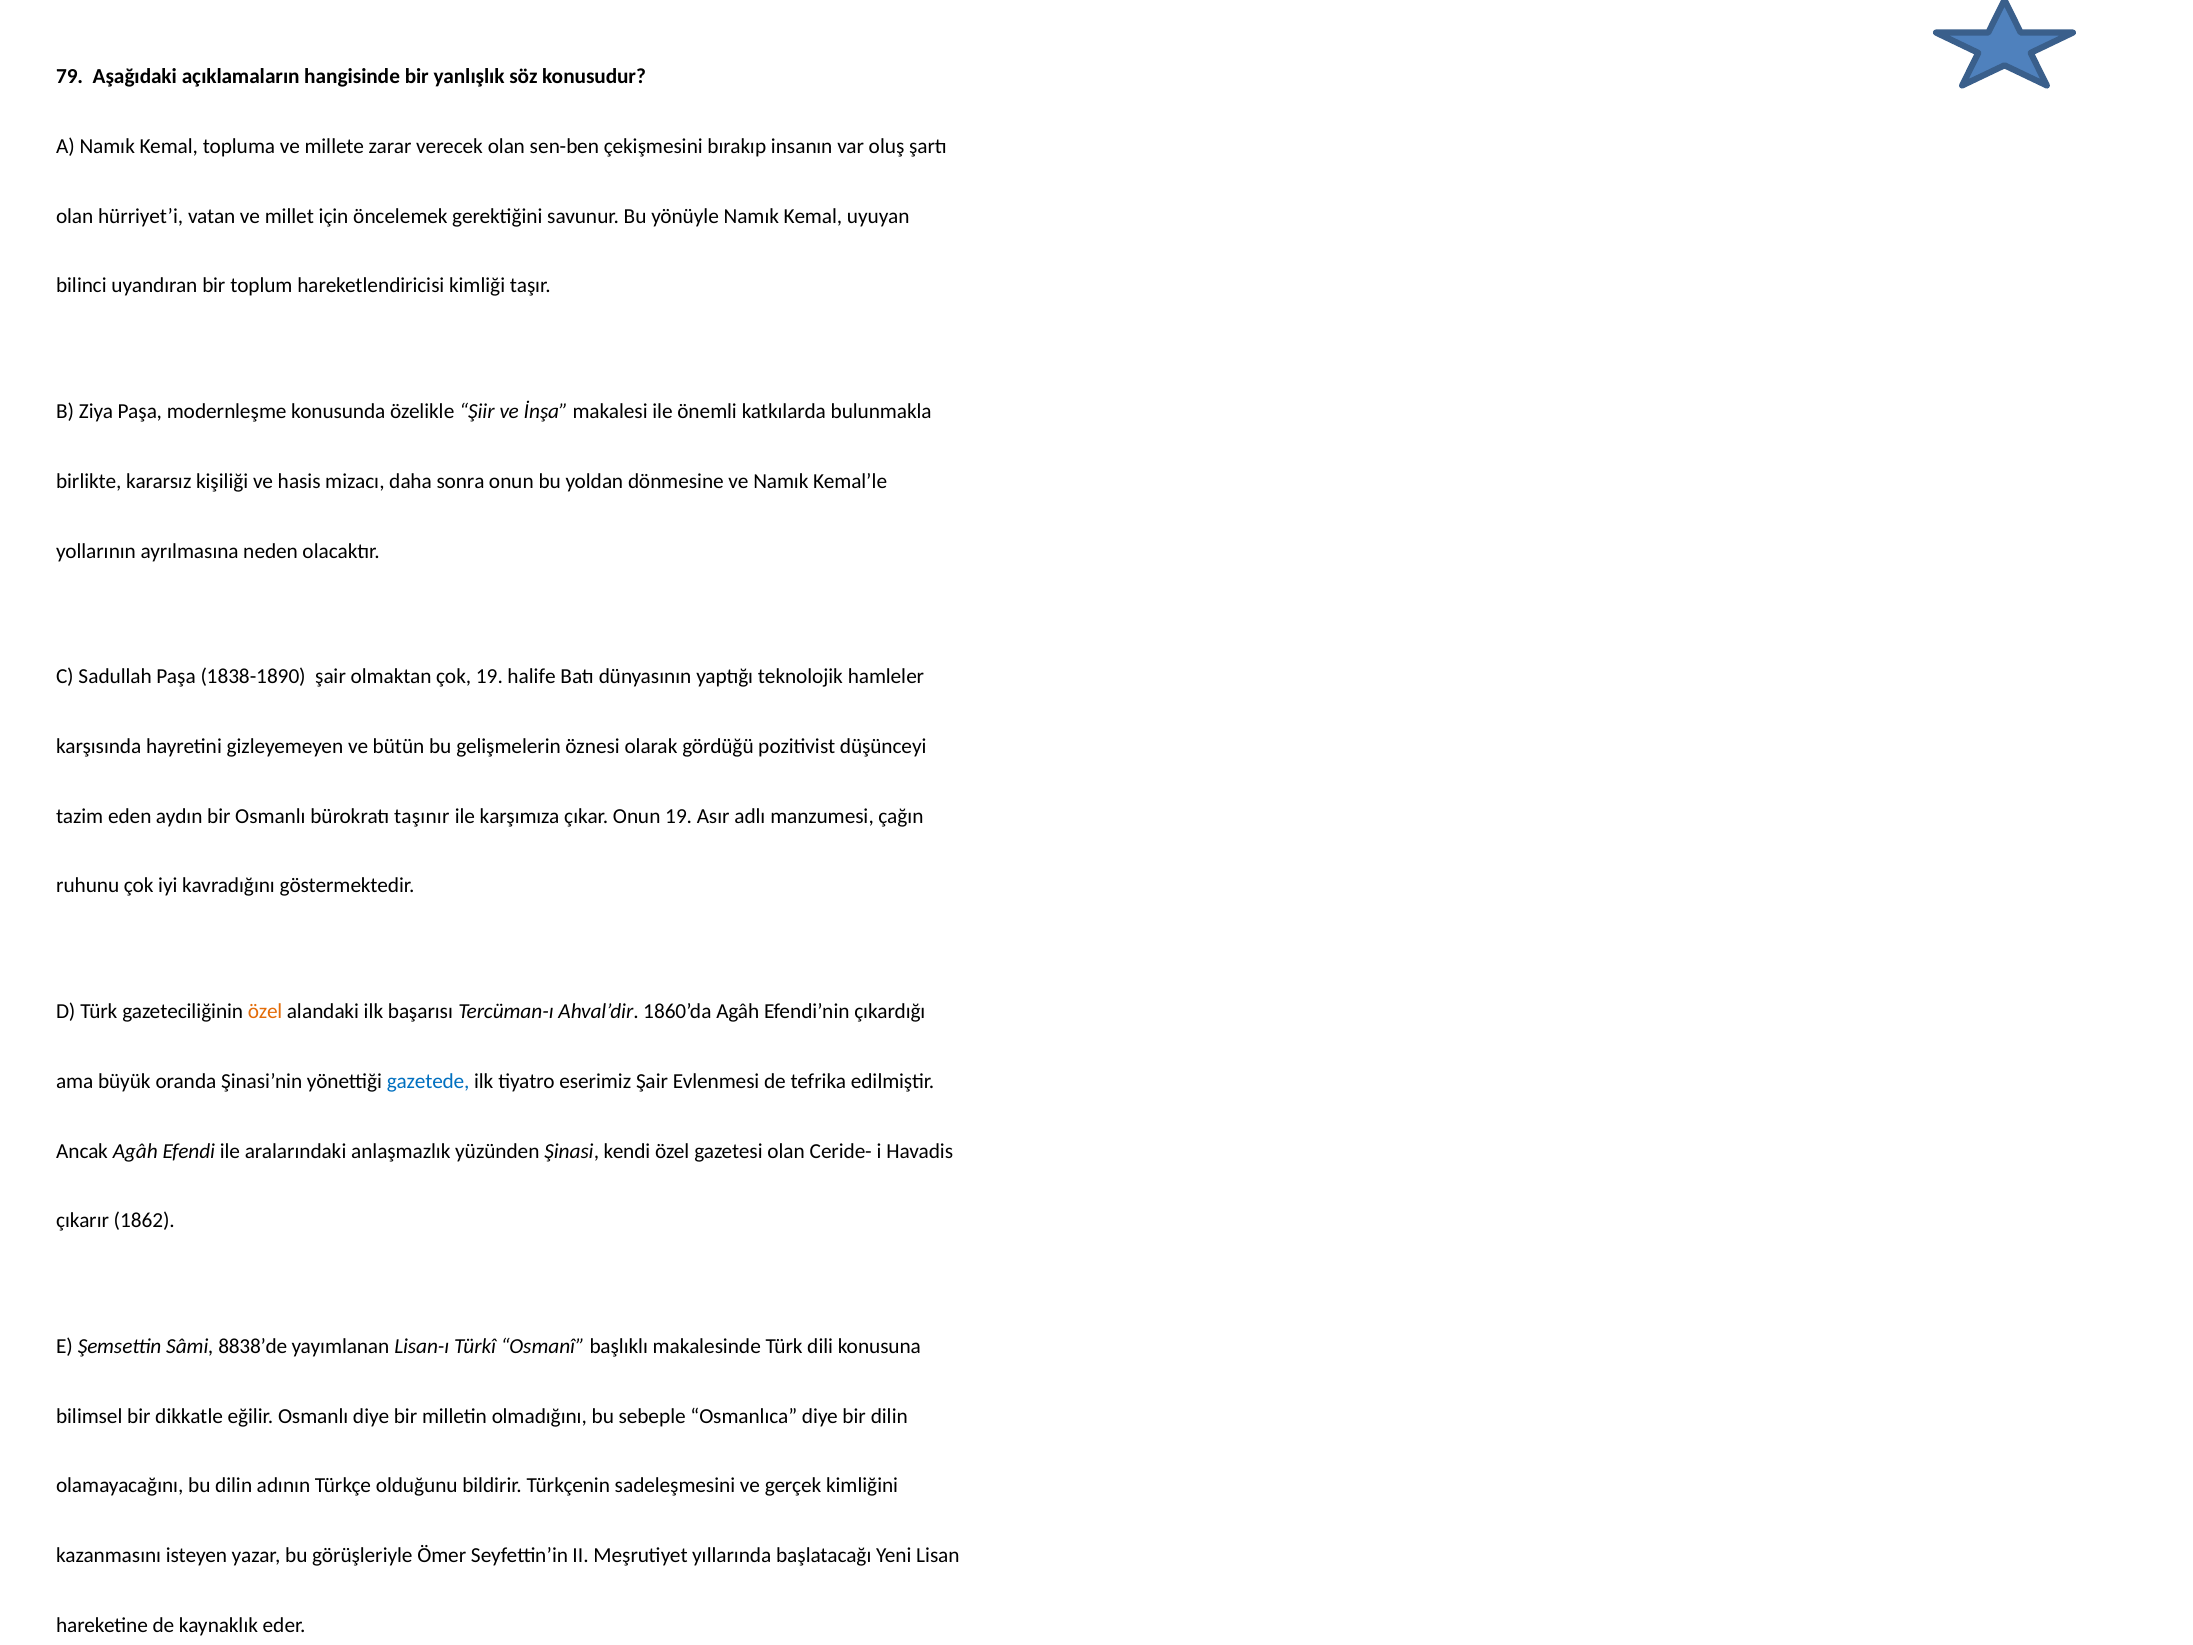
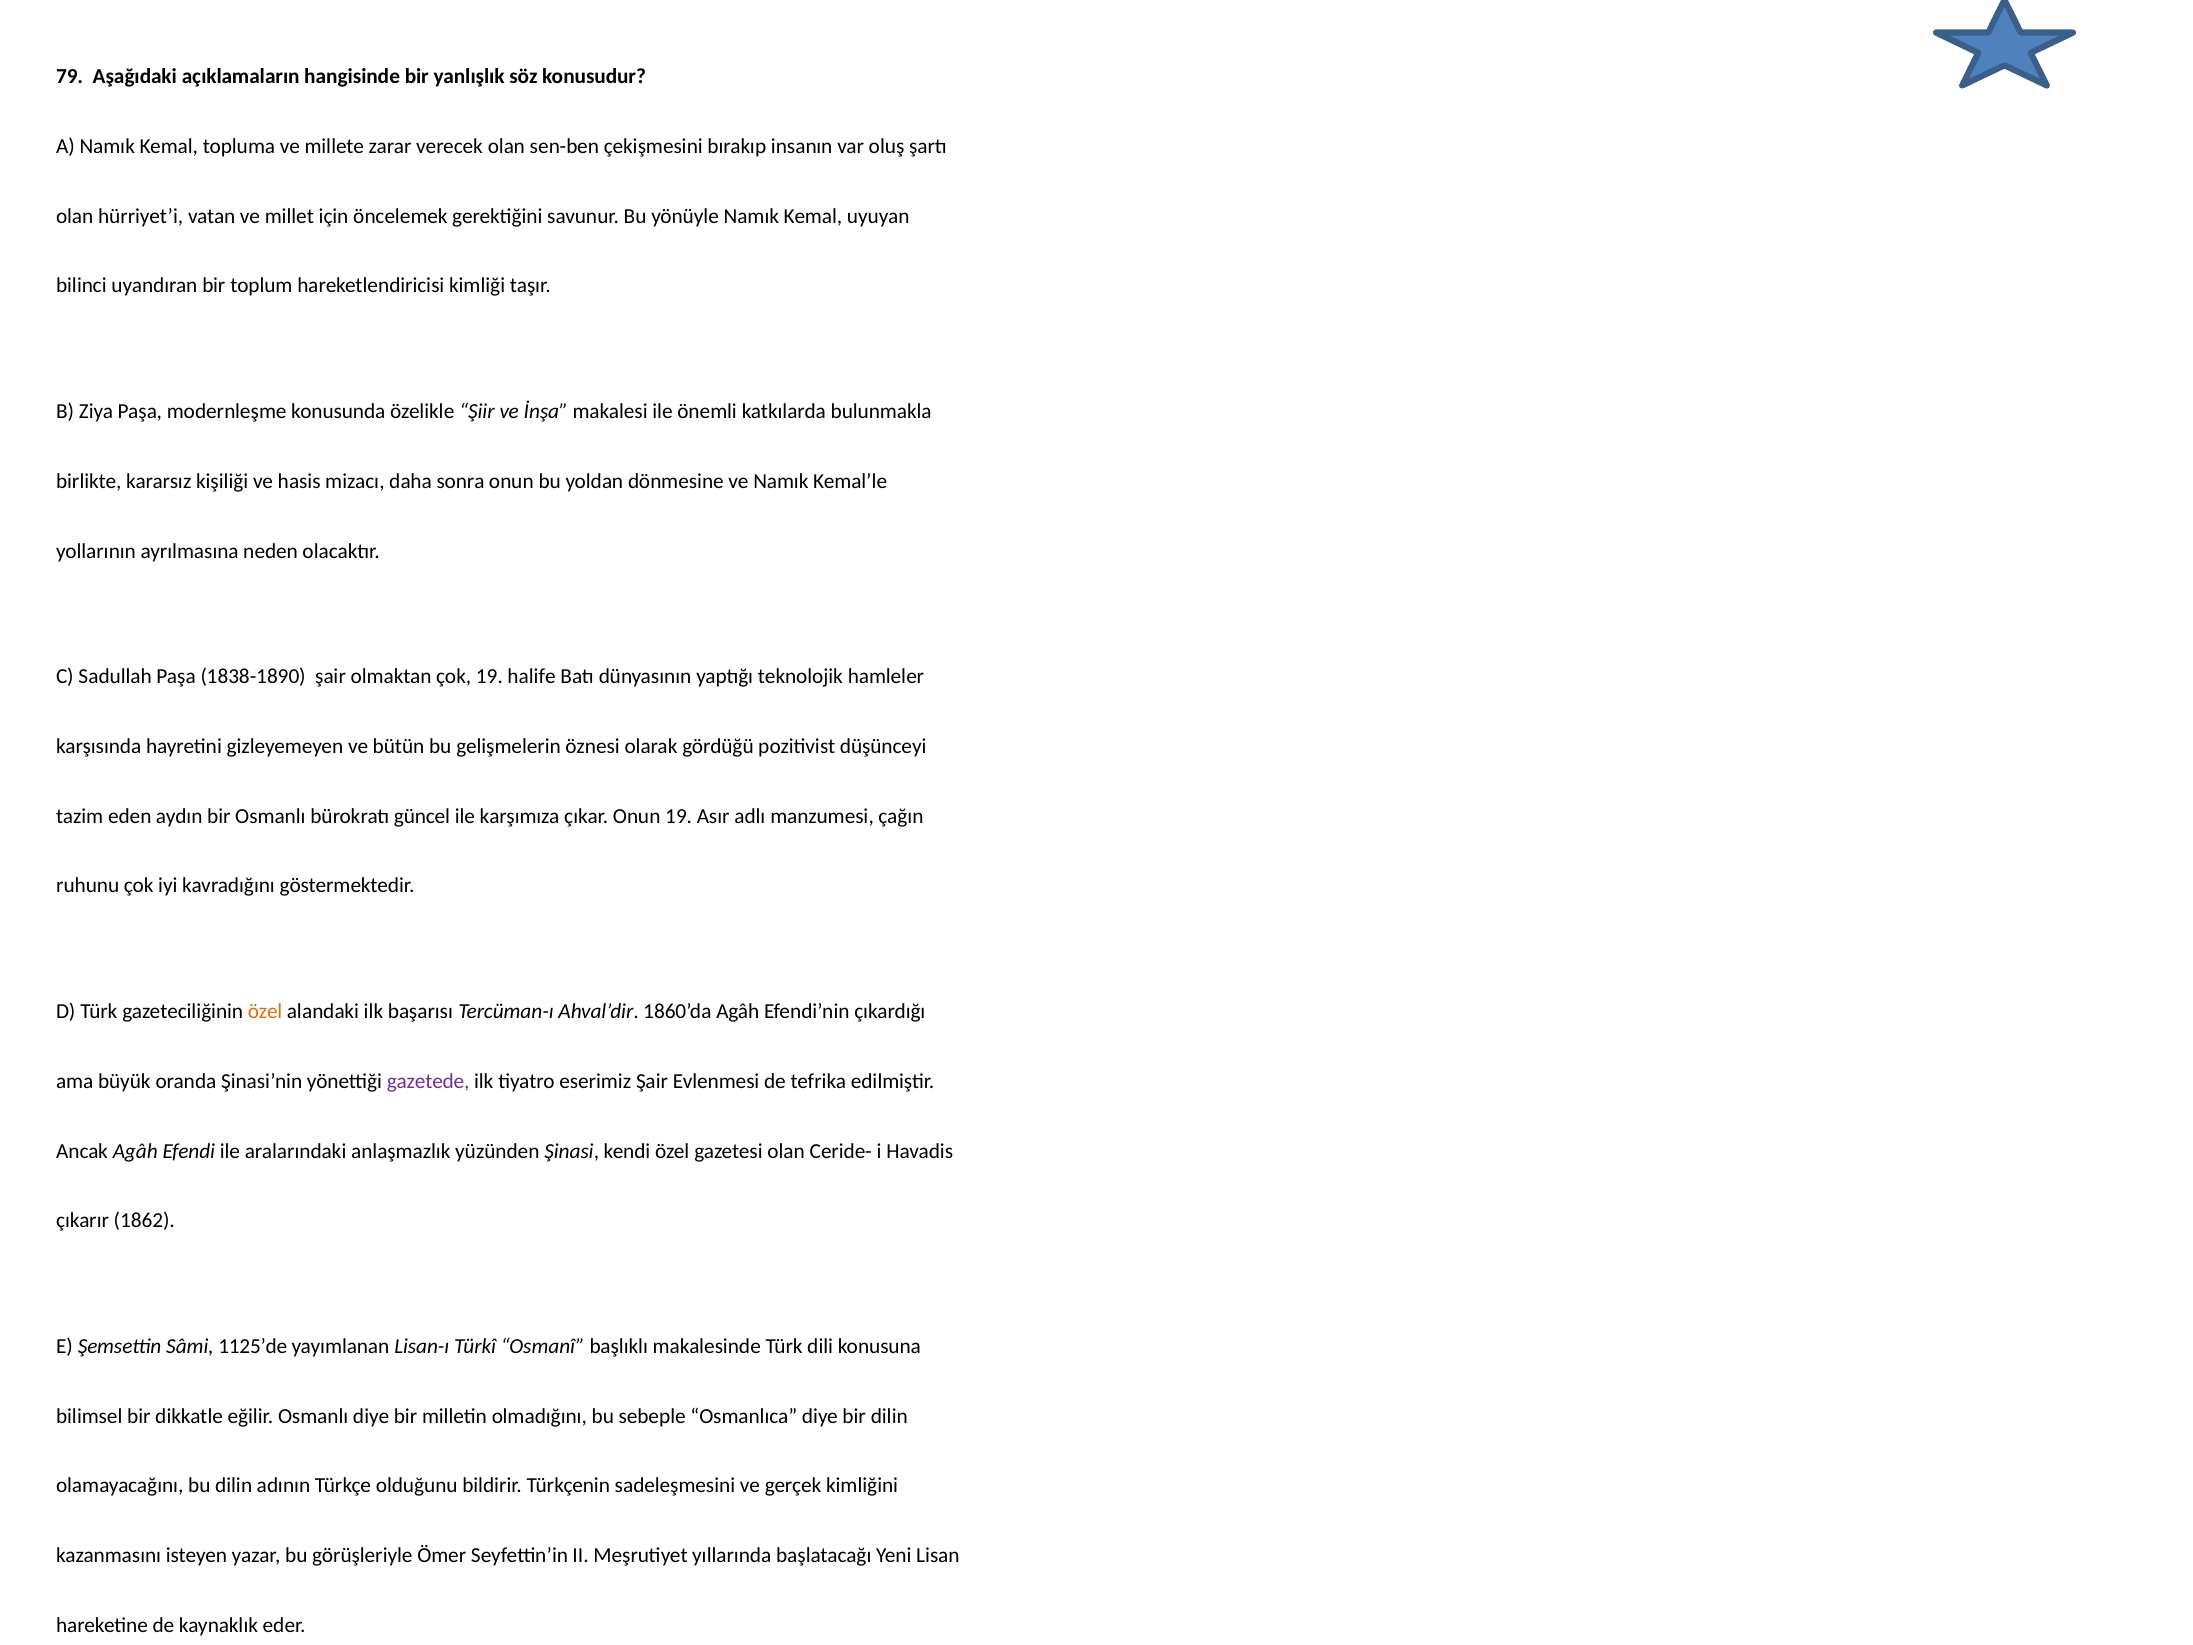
taşınır: taşınır -> güncel
gazetede colour: blue -> purple
8838’de: 8838’de -> 1125’de
